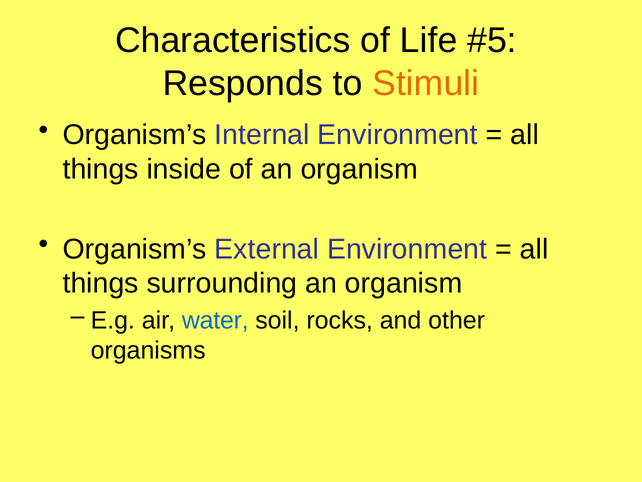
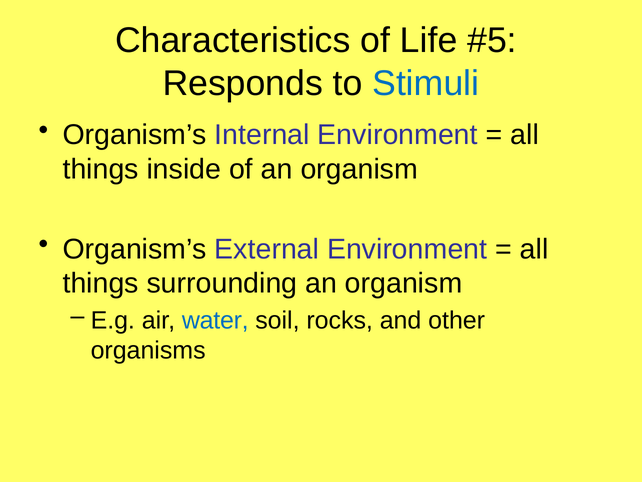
Stimuli colour: orange -> blue
